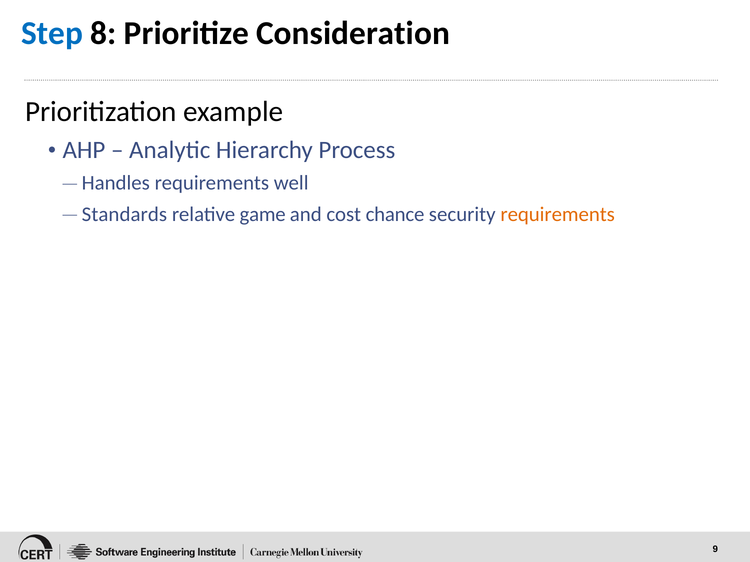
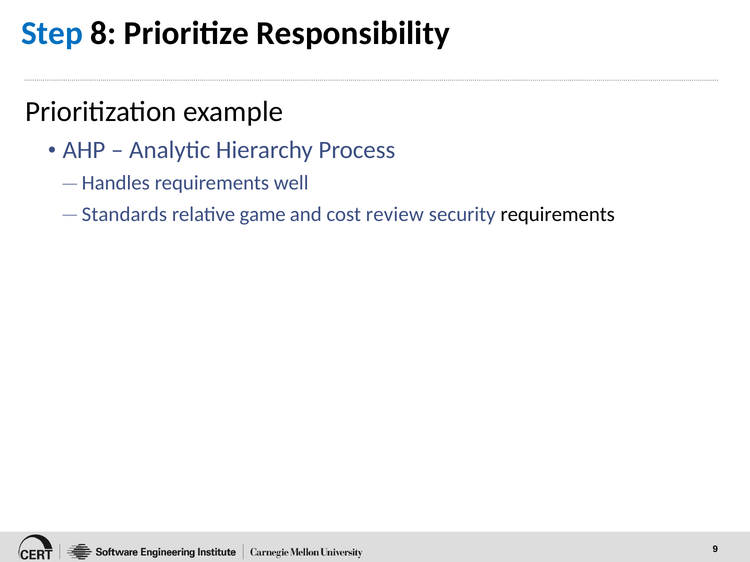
Consideration: Consideration -> Responsibility
chance: chance -> review
requirements at (558, 214) colour: orange -> black
